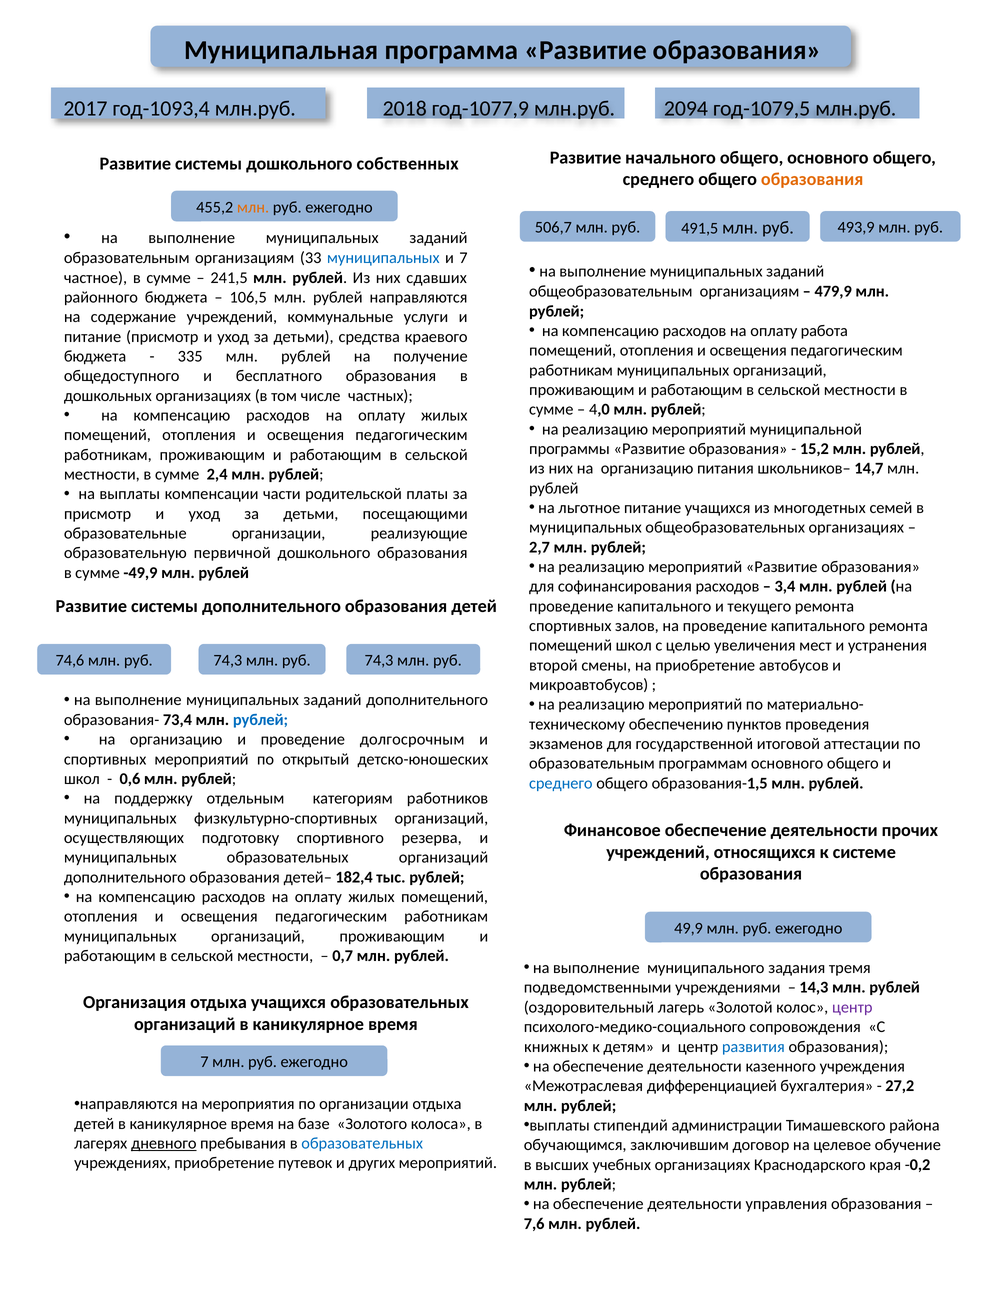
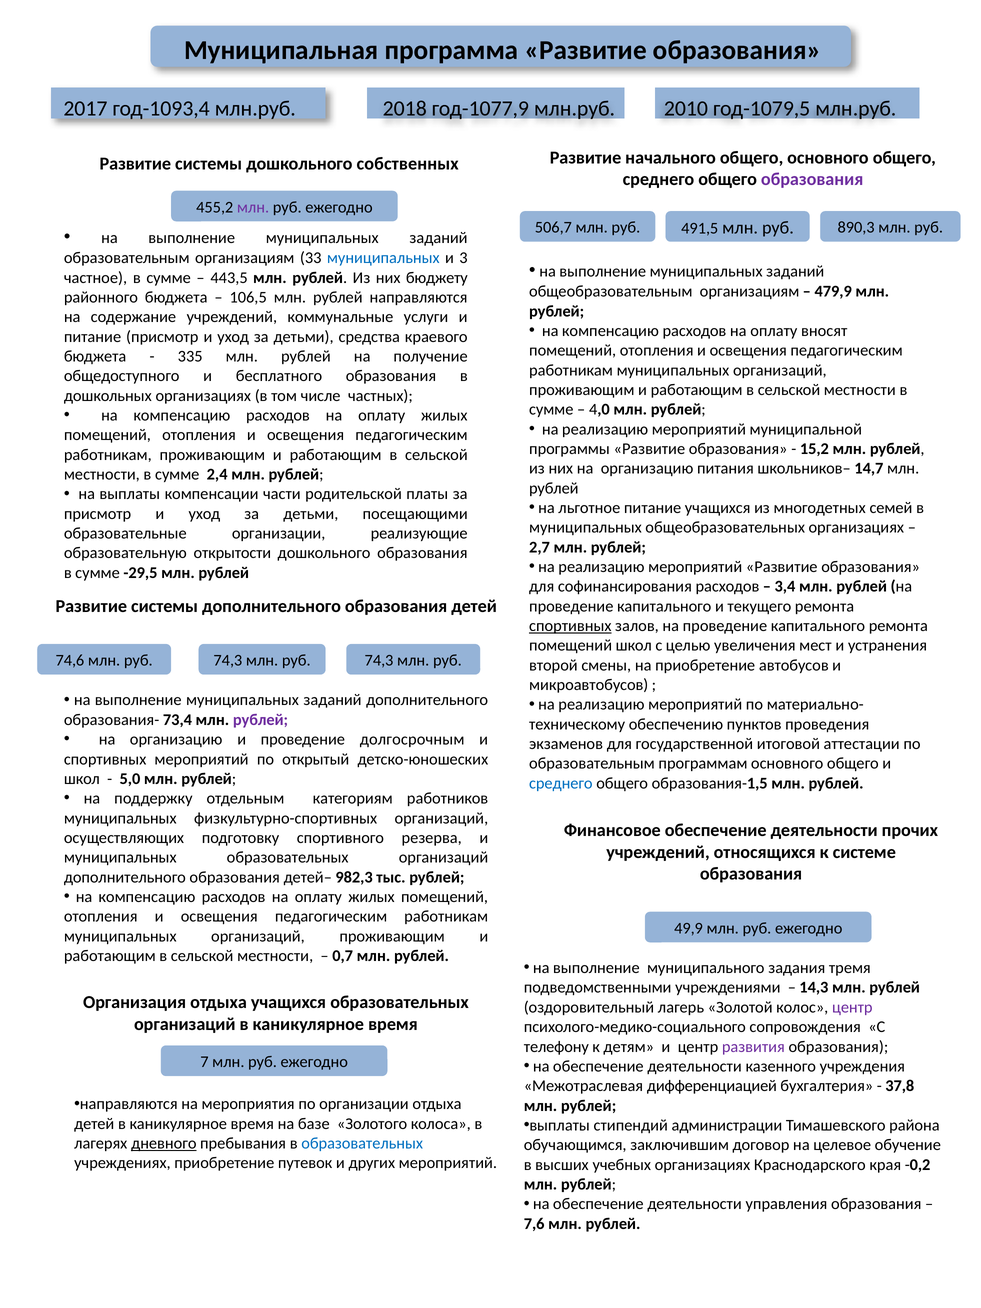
2094: 2094 -> 2010
образования at (812, 179) colour: orange -> purple
млн at (253, 207) colour: orange -> purple
493,9: 493,9 -> 890,3
и 7: 7 -> 3
241,5: 241,5 -> 443,5
сдавших: сдавших -> бюджету
работа: работа -> вносят
первичной: первичной -> открытости
-49,9: -49,9 -> -29,5
спортивных at (570, 626) underline: none -> present
рублей at (261, 720) colour: blue -> purple
0,6: 0,6 -> 5,0
182,4: 182,4 -> 982,3
книжных: книжных -> телефону
развития colour: blue -> purple
27,2: 27,2 -> 37,8
